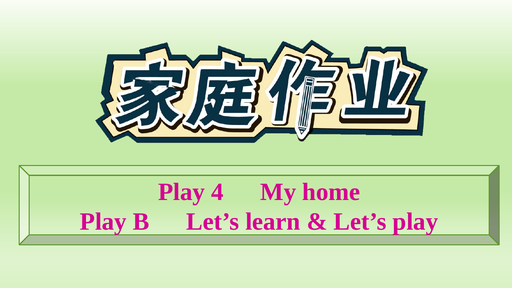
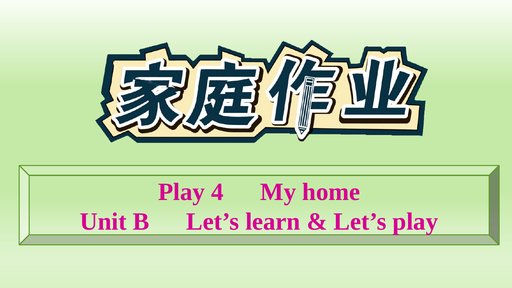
Play at (103, 222): Play -> Unit
